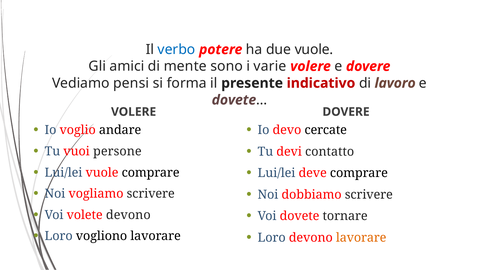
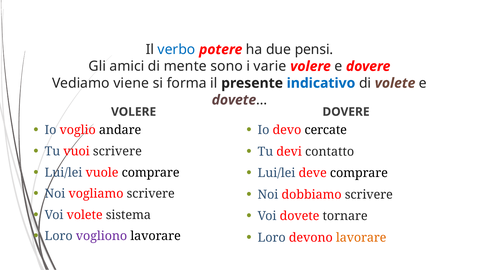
due vuole: vuole -> pensi
pensi: pensi -> viene
indicativo colour: red -> blue
di lavoro: lavoro -> volete
vuoi persone: persone -> scrivere
volete devono: devono -> sistema
vogliono colour: black -> purple
